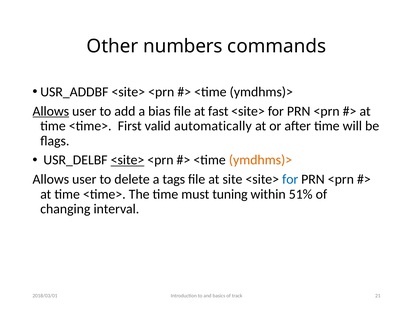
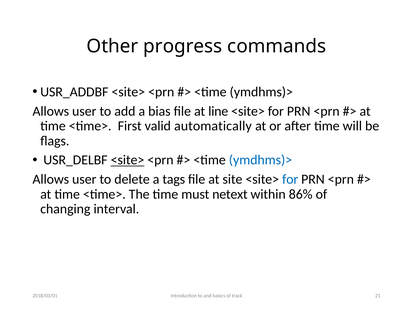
numbers: numbers -> progress
Allows at (51, 111) underline: present -> none
fast: fast -> line
ymdhms)> at (260, 160) colour: orange -> blue
tuning: tuning -> netext
51%: 51% -> 86%
